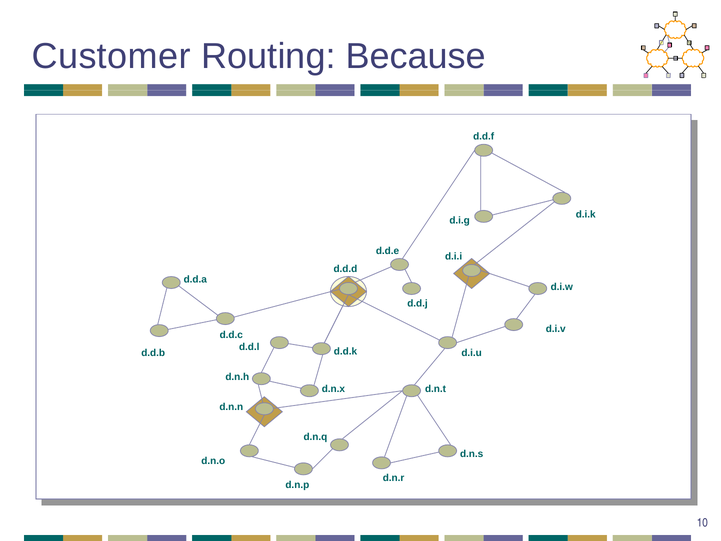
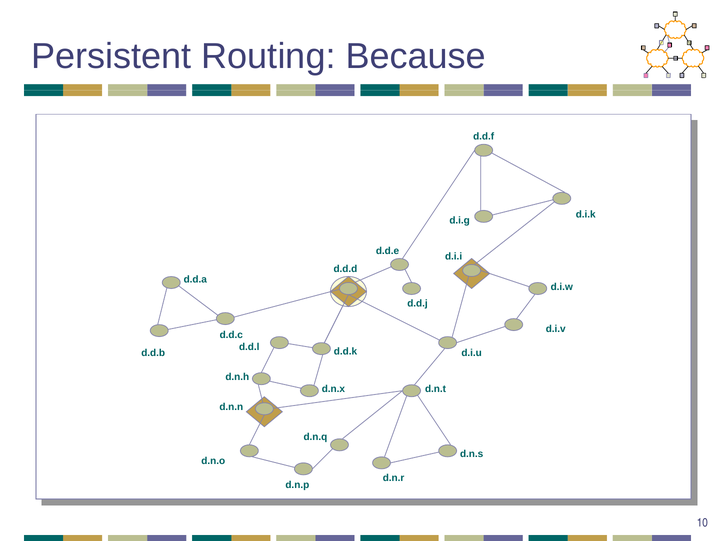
Customer: Customer -> Persistent
